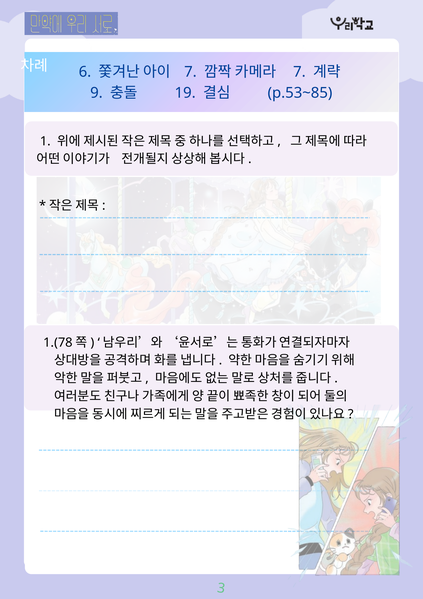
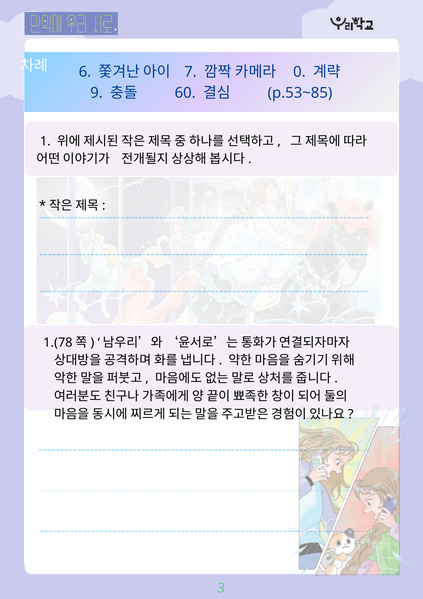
7 at (299, 72): 7 -> 0
19: 19 -> 60
